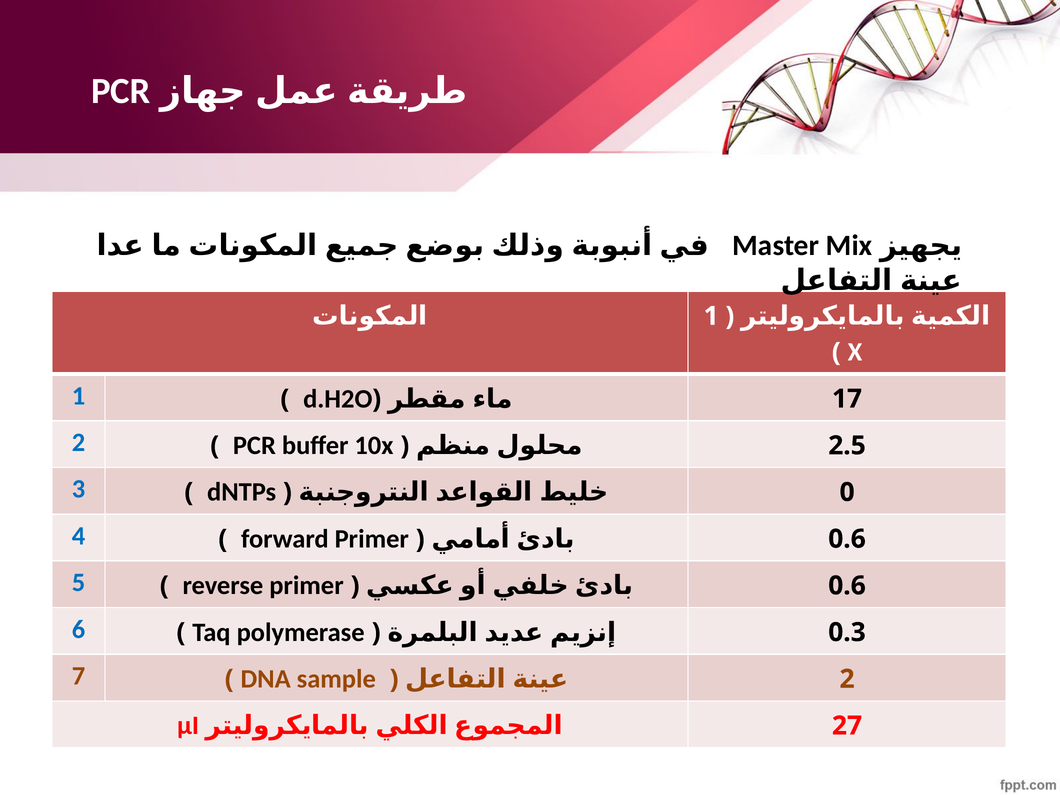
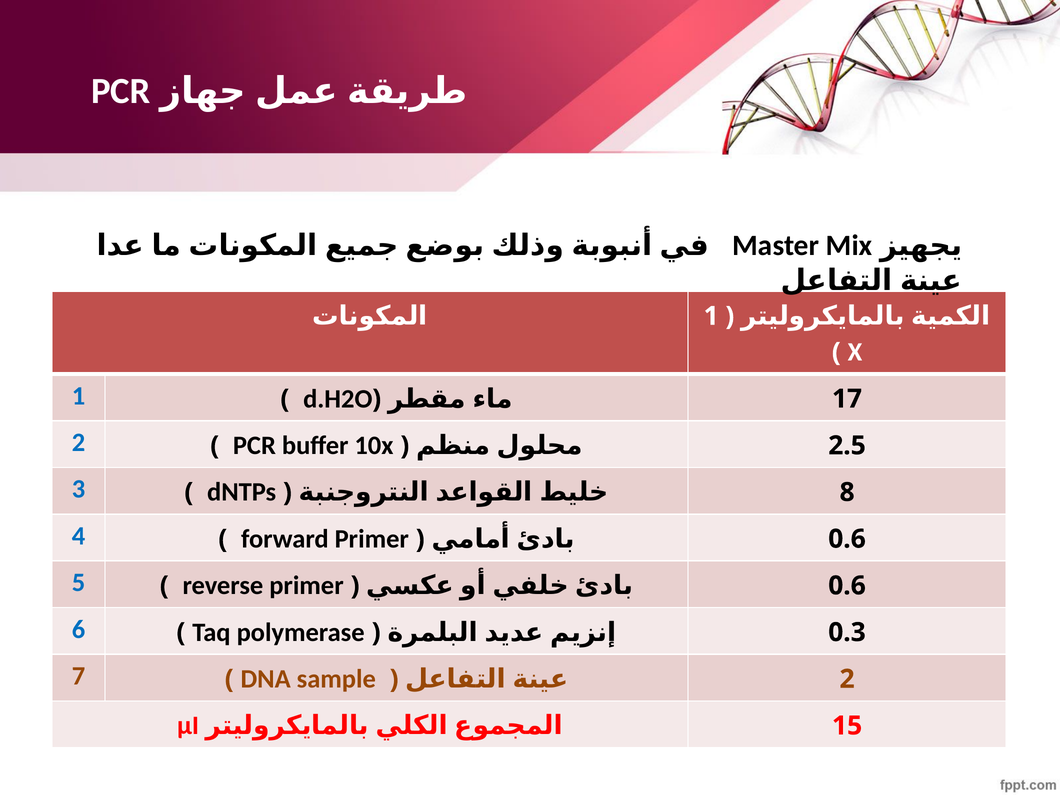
0: 0 -> 8
27: 27 -> 15
